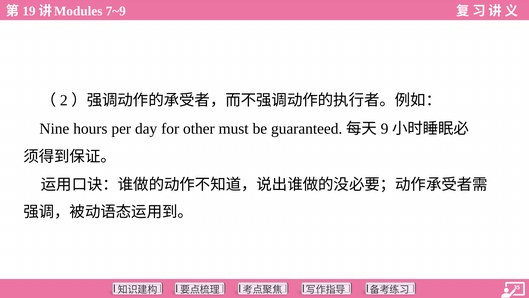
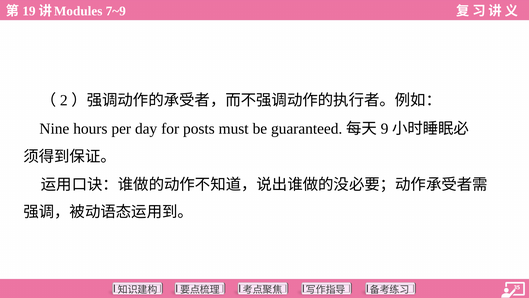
other: other -> posts
